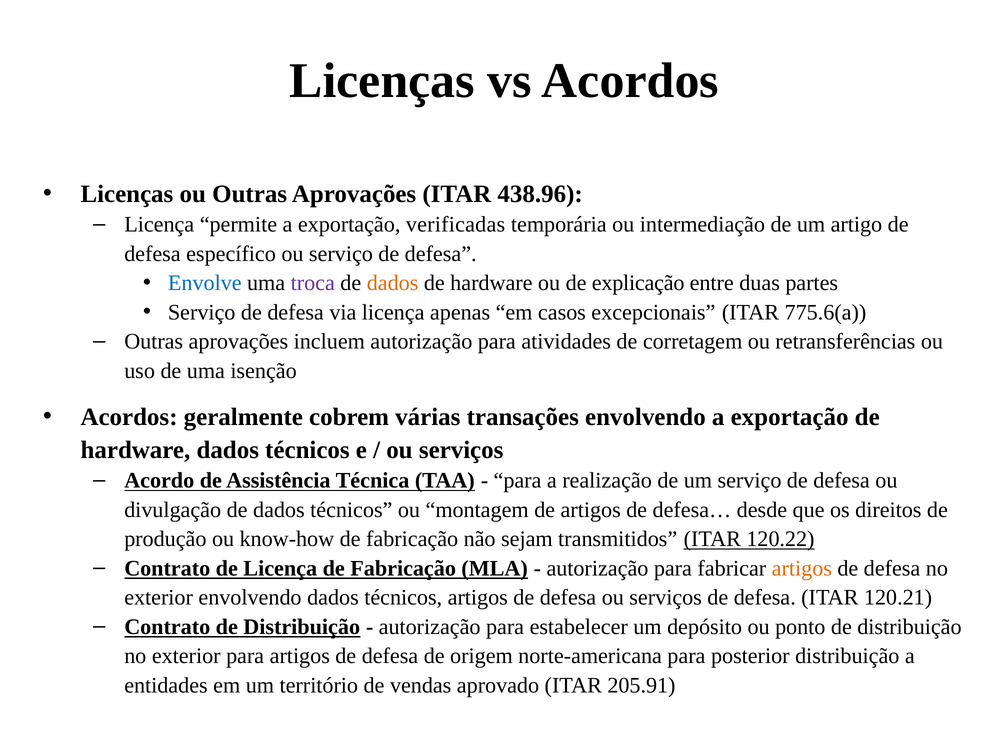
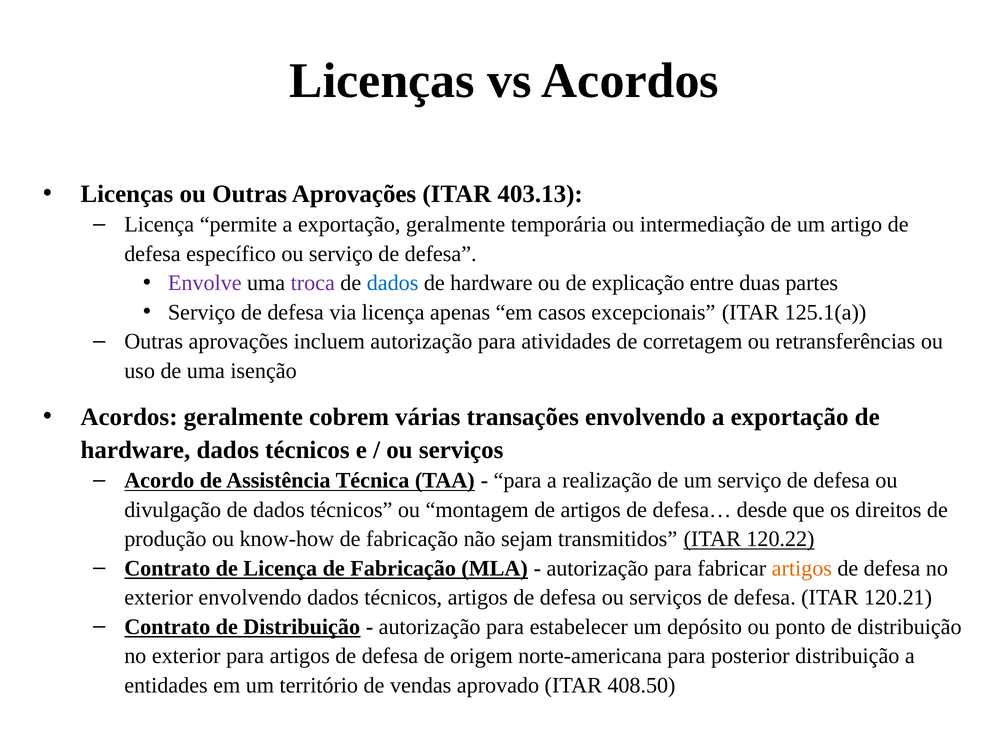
438.96: 438.96 -> 403.13
exportação verificadas: verificadas -> geralmente
Envolve colour: blue -> purple
dados at (393, 283) colour: orange -> blue
775.6(a: 775.6(a -> 125.1(a
205.91: 205.91 -> 408.50
